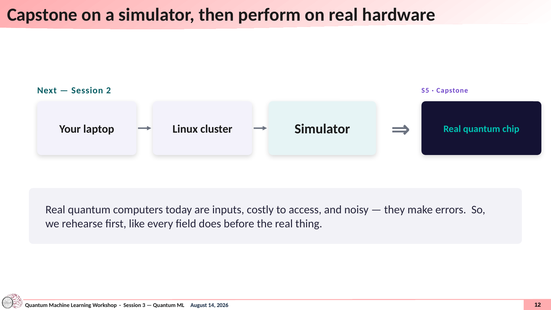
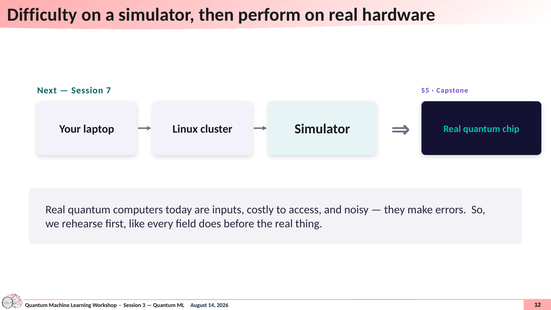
Capstone at (42, 15): Capstone -> Difficulty
2: 2 -> 7
